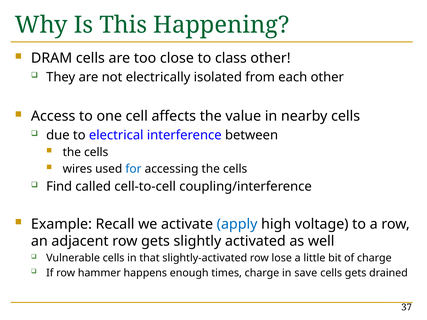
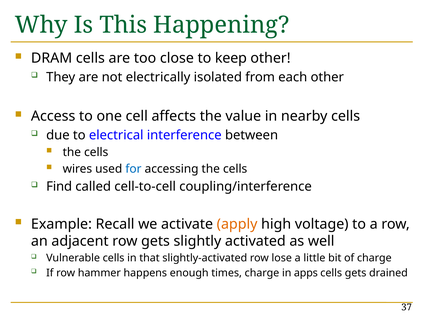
class: class -> keep
apply colour: blue -> orange
save: save -> apps
